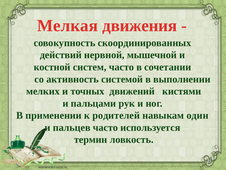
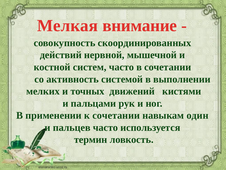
движения: движения -> внимание
к родителей: родителей -> сочетании
